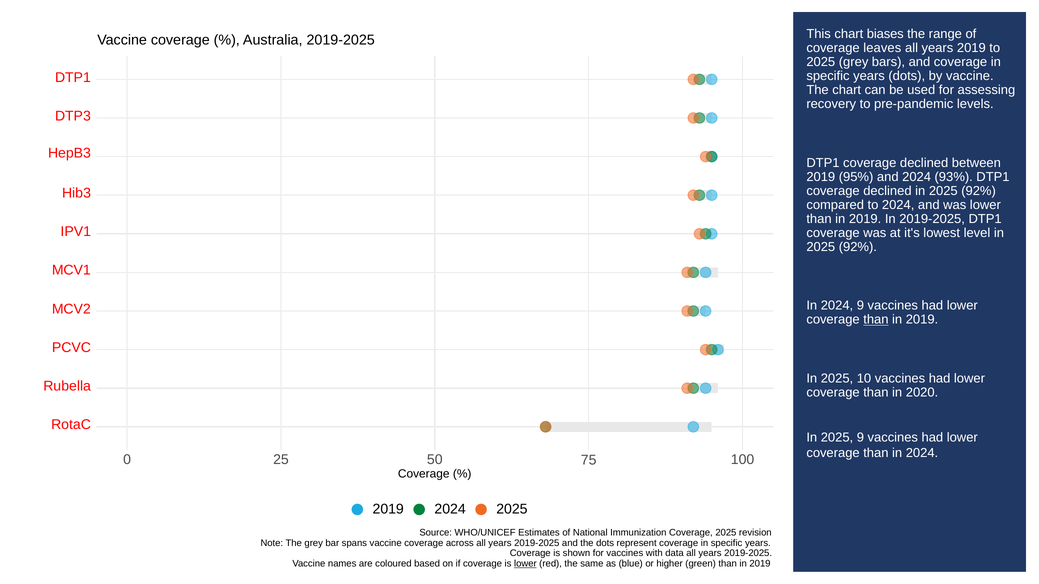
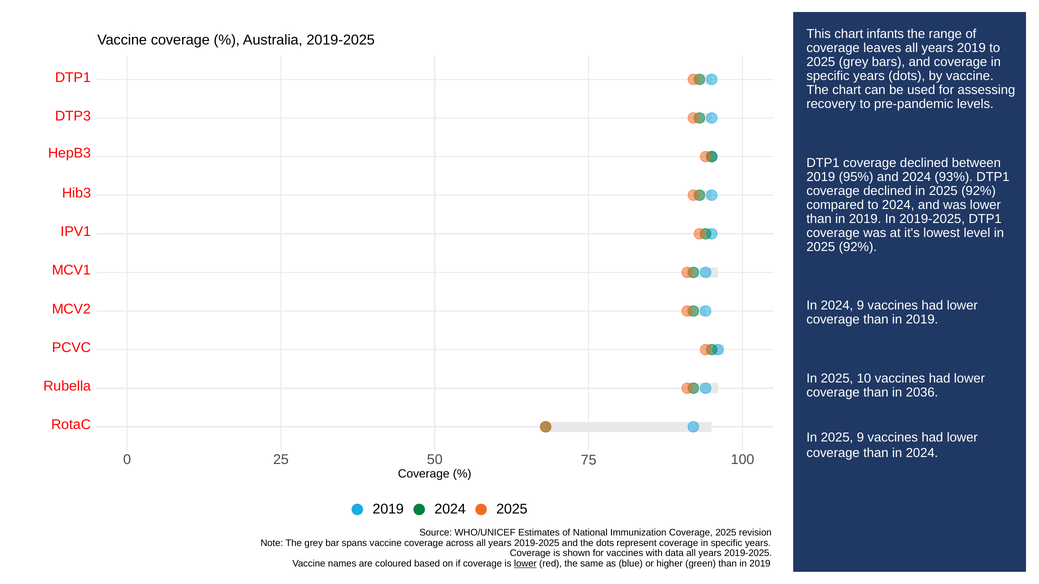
biases: biases -> infants
than at (876, 320) underline: present -> none
2020: 2020 -> 2036
